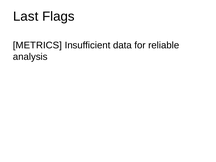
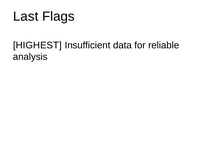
METRICS: METRICS -> HIGHEST
